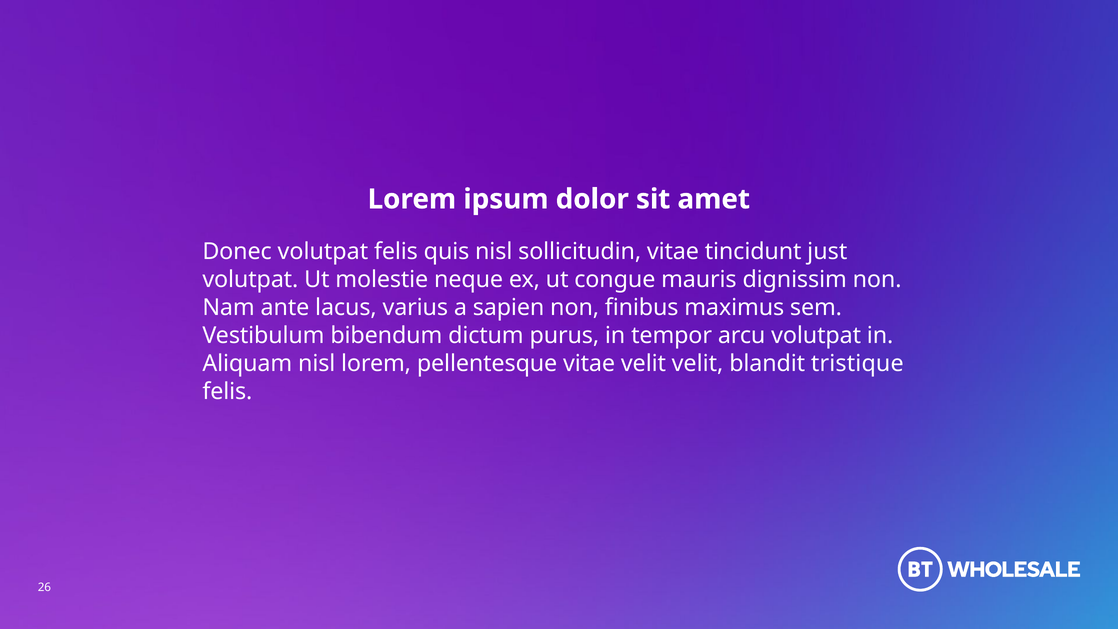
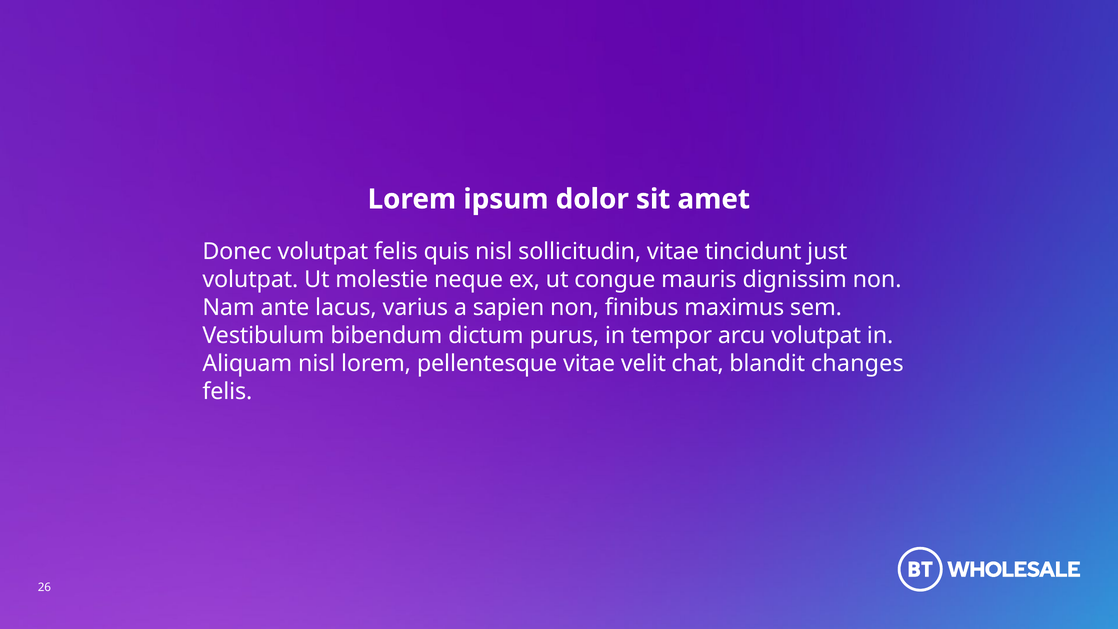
velit velit: velit -> chat
tristique: tristique -> changes
